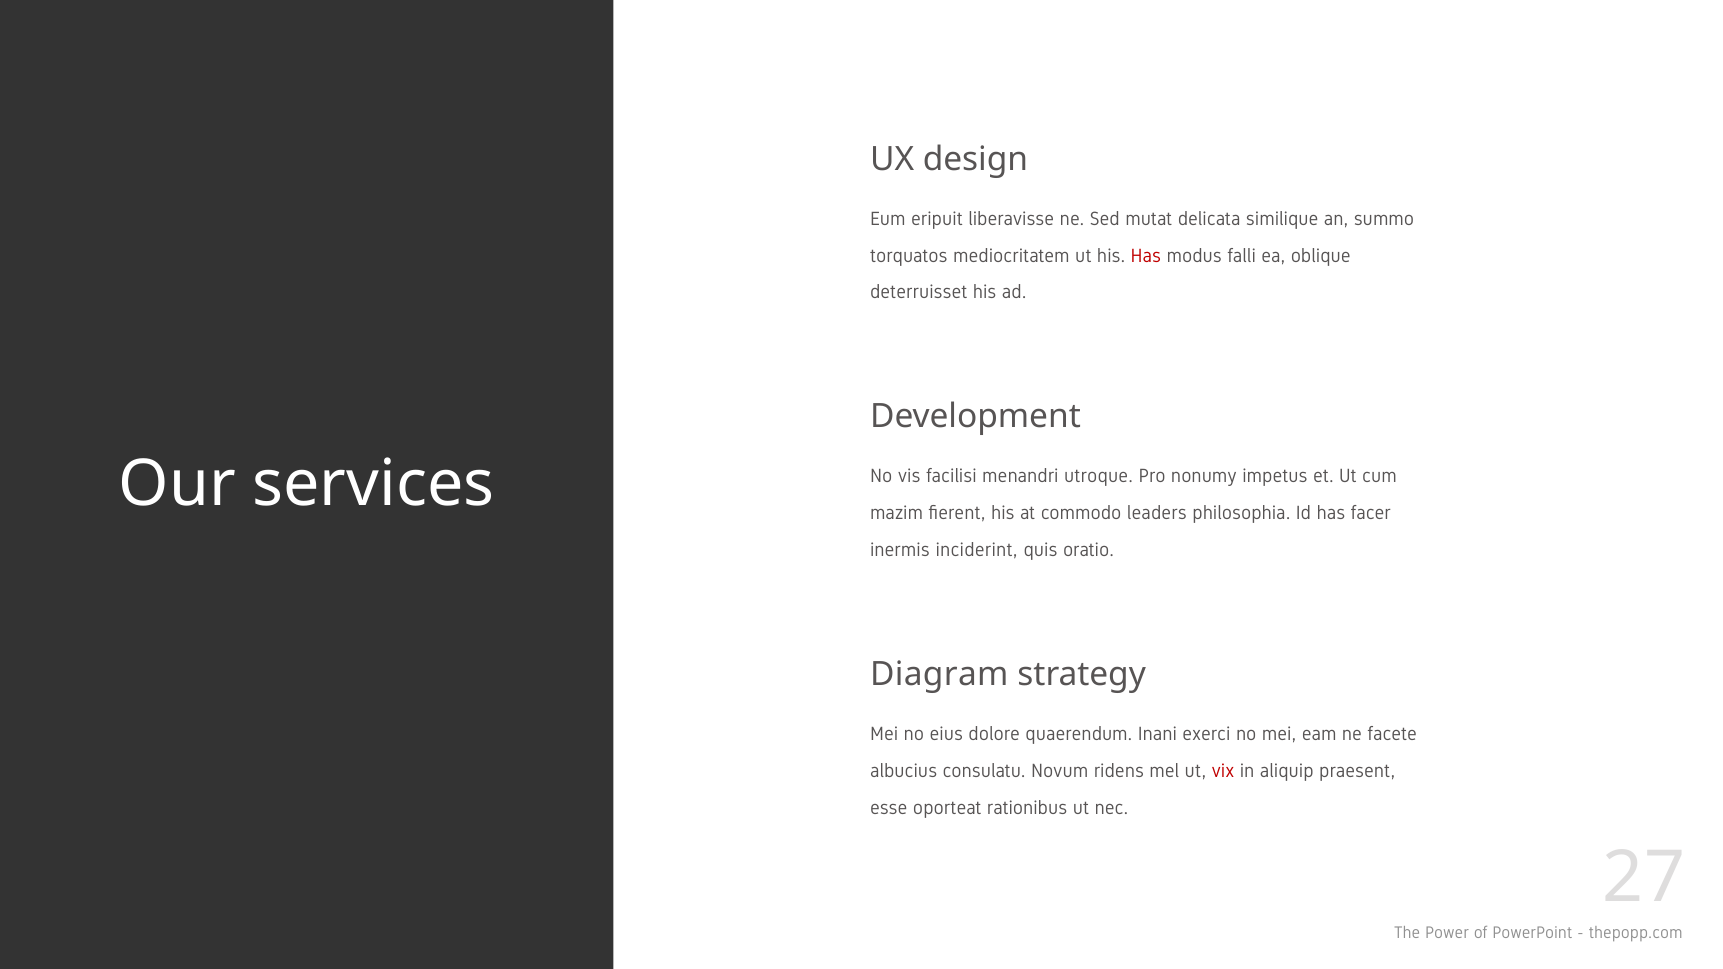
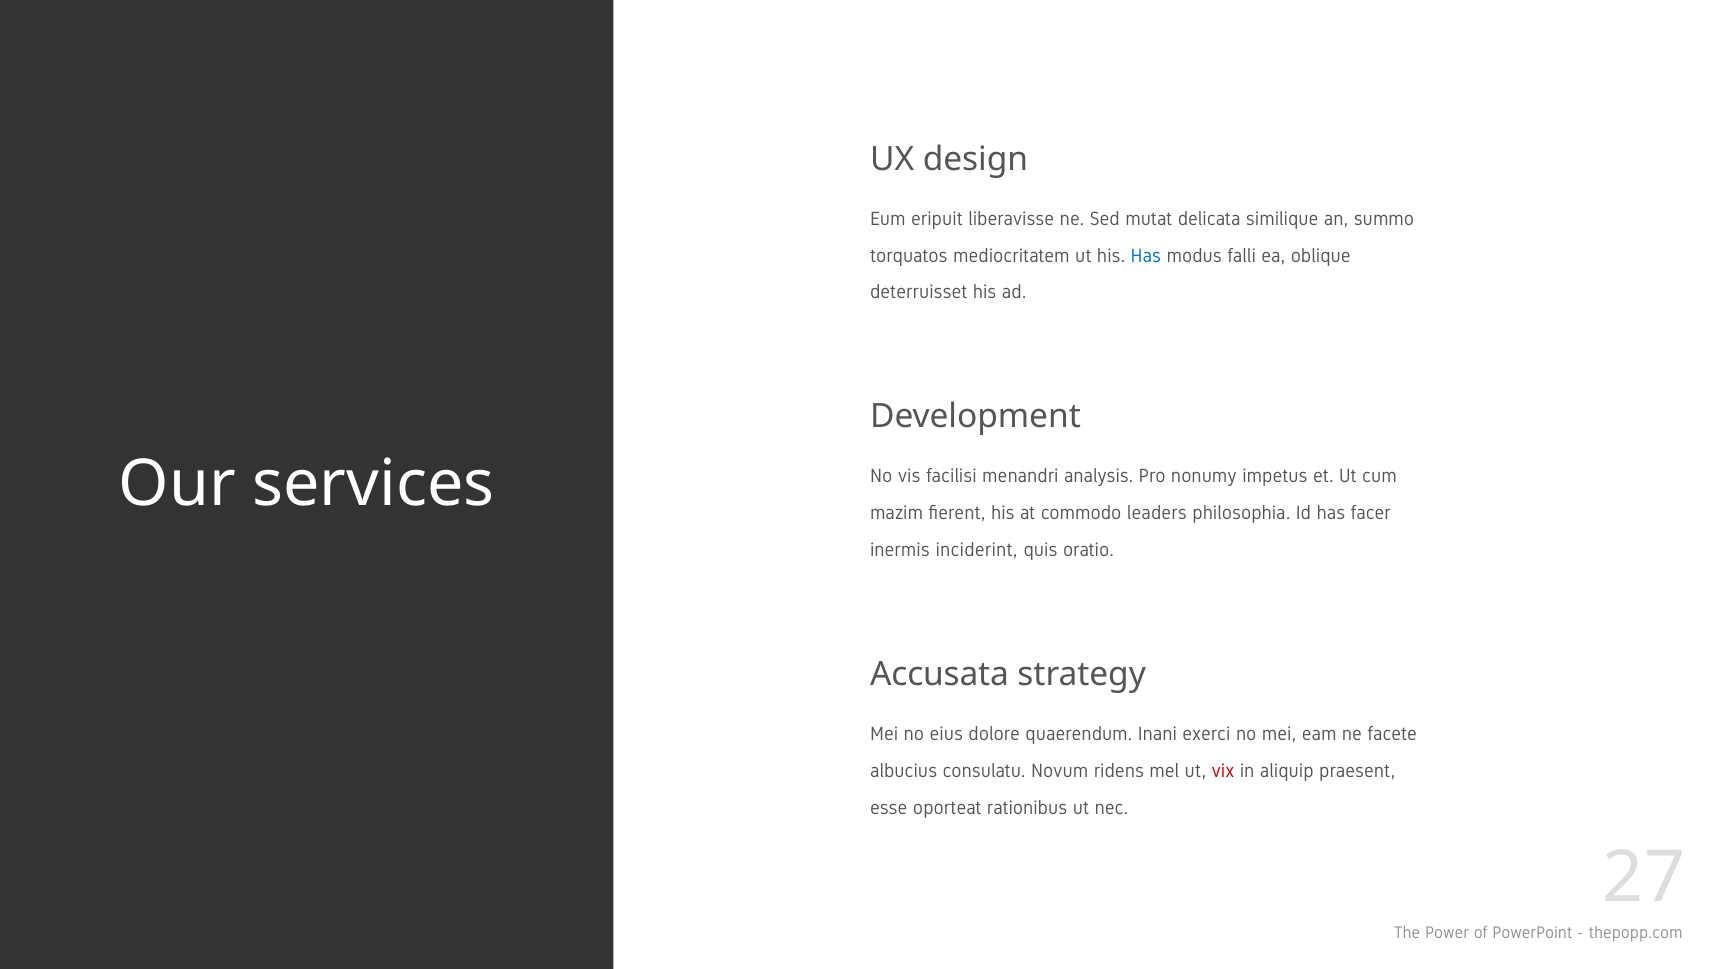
Has at (1146, 256) colour: red -> blue
utroque: utroque -> analysis
Diagram: Diagram -> Accusata
